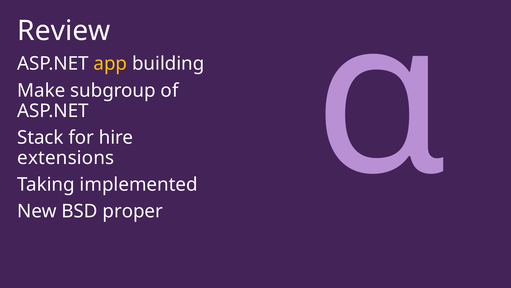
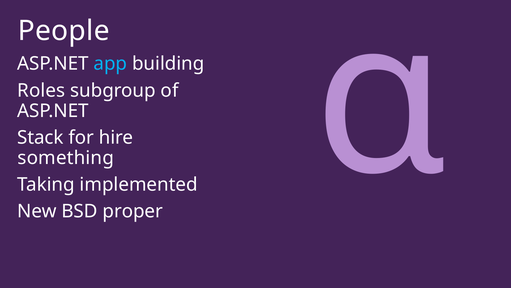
Review: Review -> People
app colour: yellow -> light blue
Make: Make -> Roles
extensions: extensions -> something
